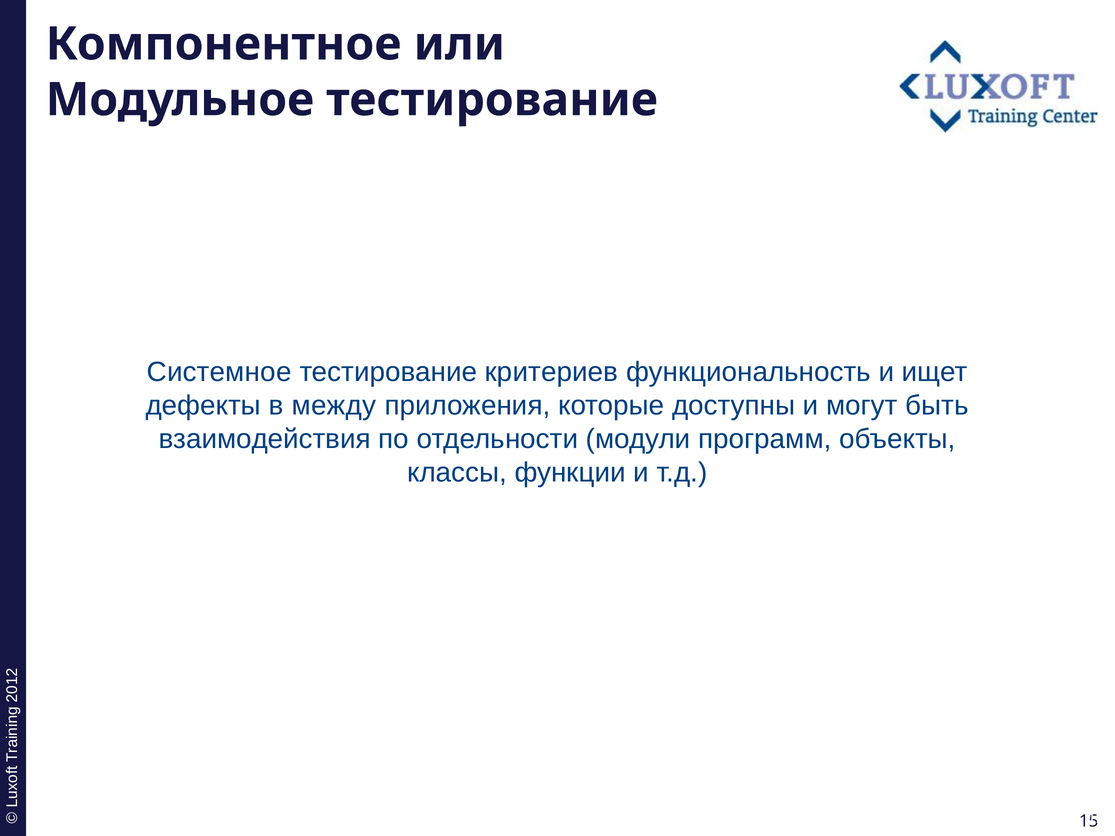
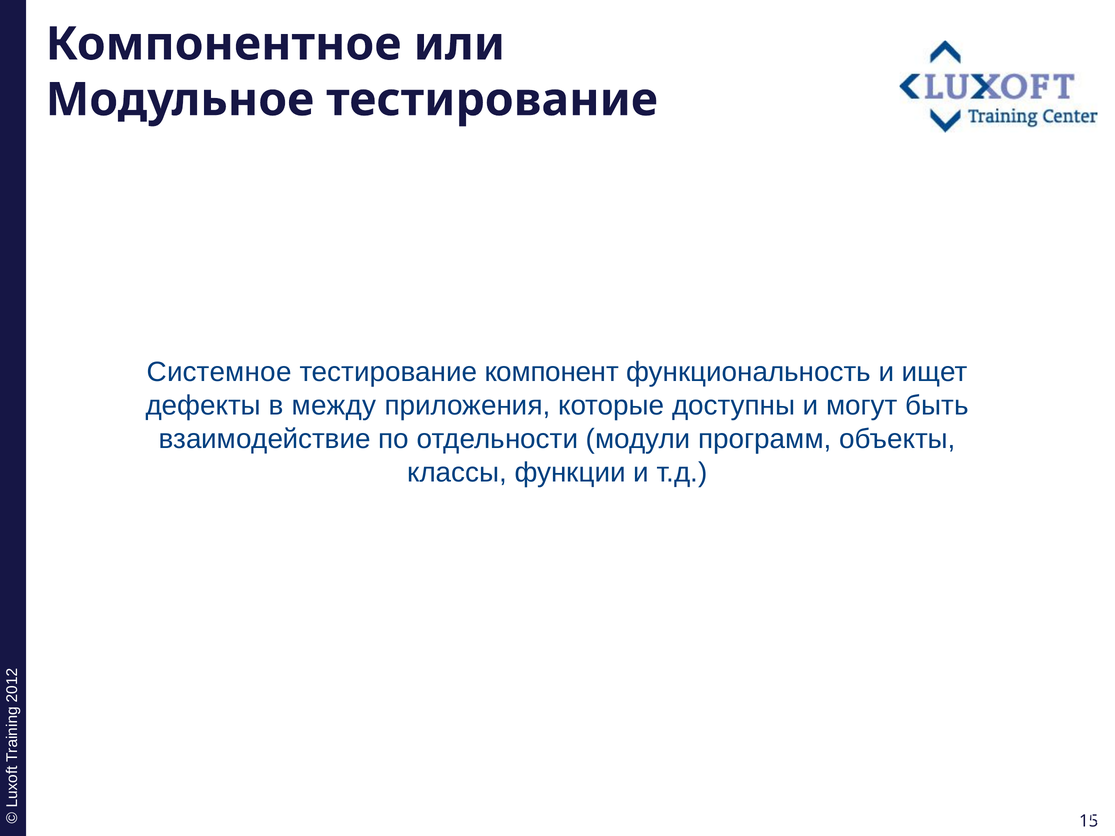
критериев: критериев -> компонент
взаимодействия: взаимодействия -> взаимодействие
